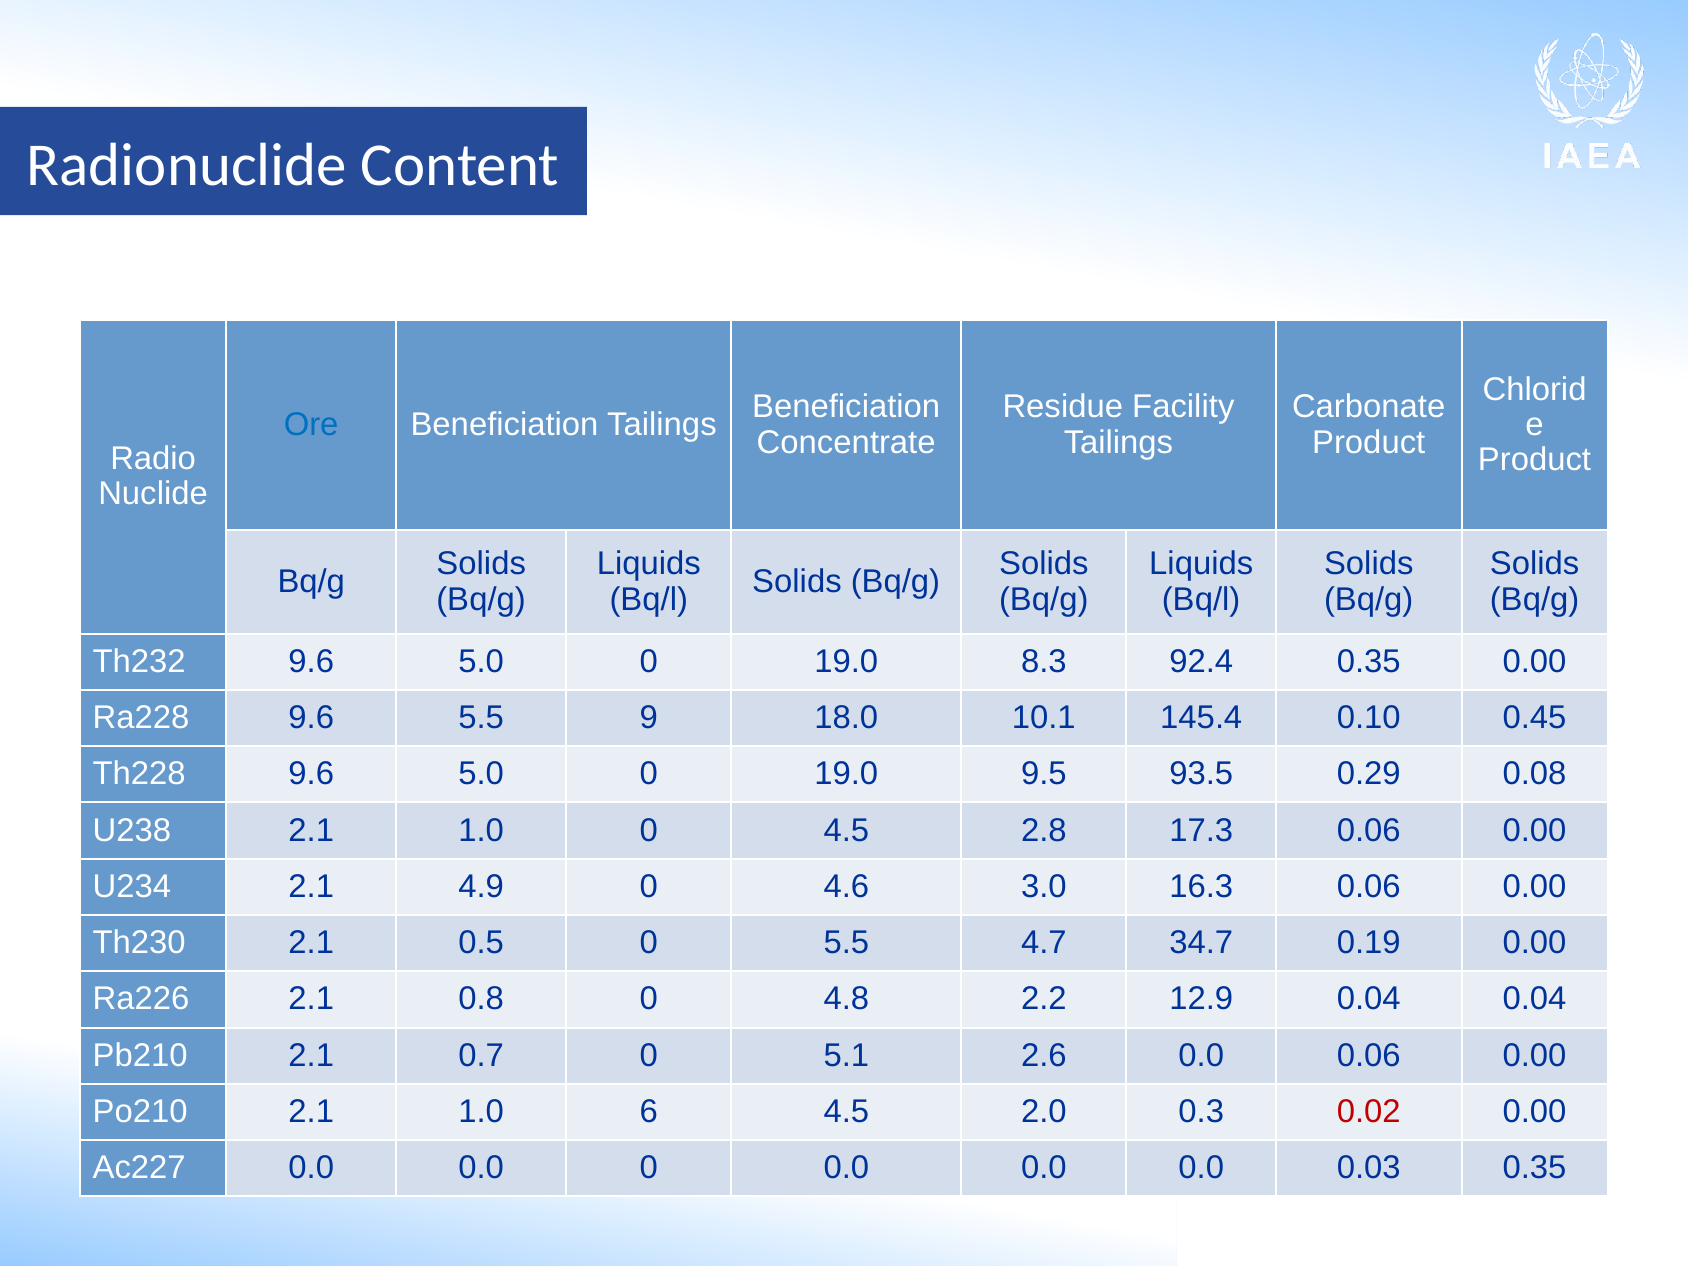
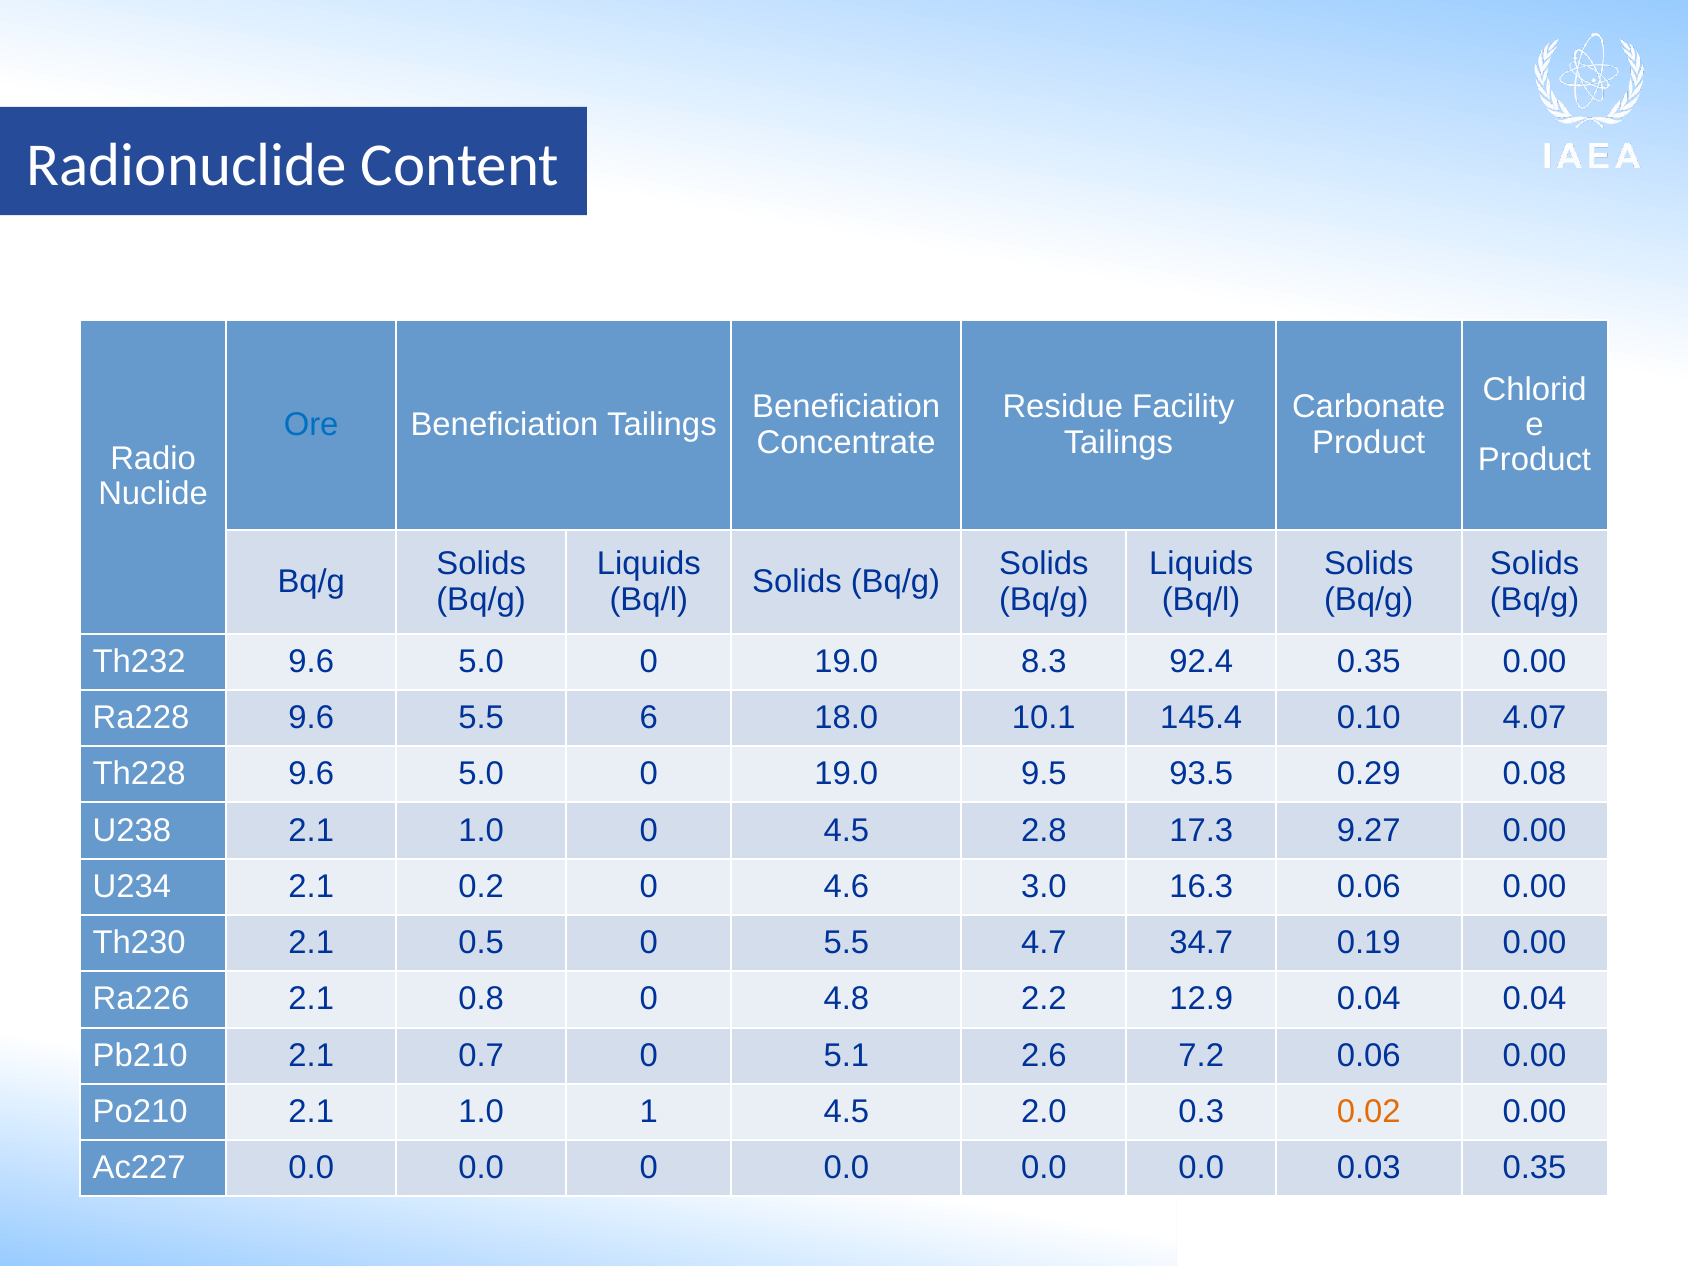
9: 9 -> 6
0.45: 0.45 -> 4.07
17.3 0.06: 0.06 -> 9.27
4.9: 4.9 -> 0.2
2.6 0.0: 0.0 -> 7.2
6: 6 -> 1
0.02 colour: red -> orange
